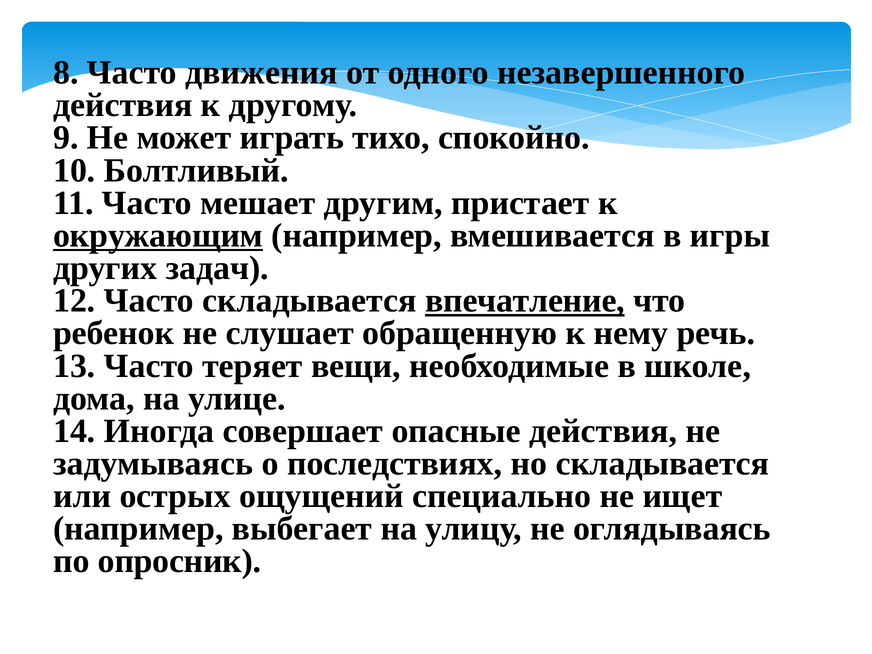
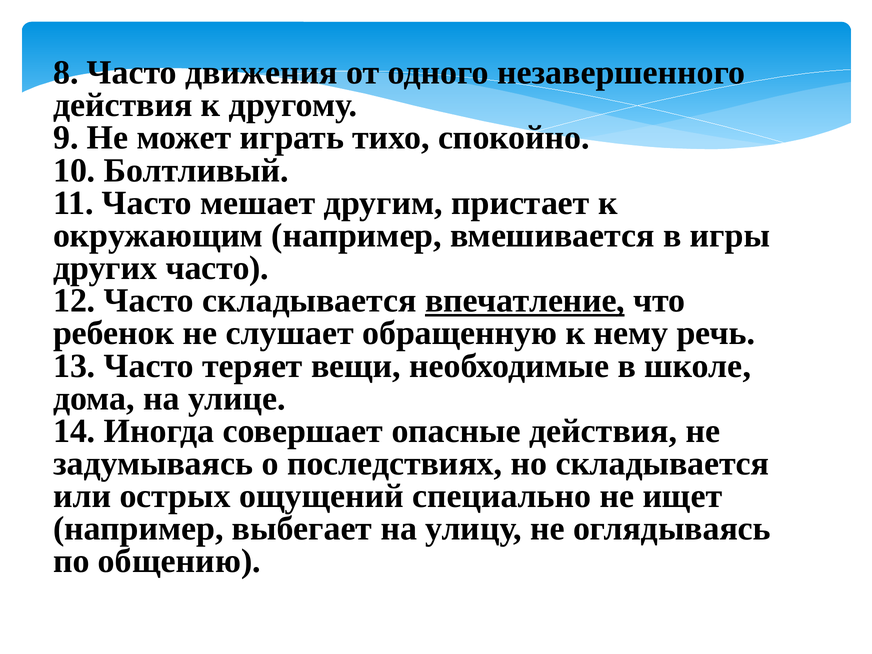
окружающим underline: present -> none
других задач: задач -> часто
опросник: опросник -> общению
